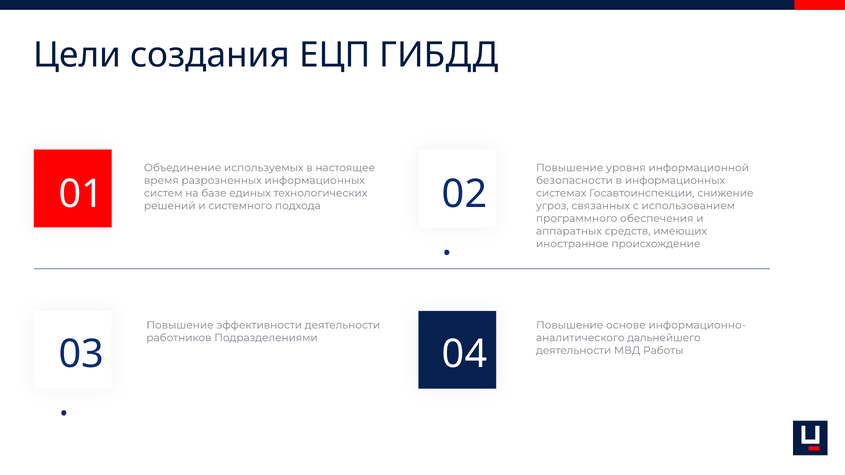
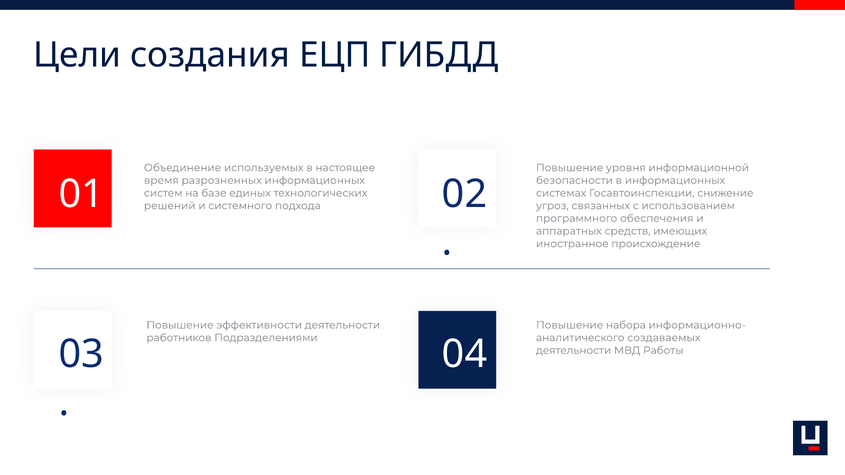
основе: основе -> набора
дальнейшего: дальнейшего -> создаваемых
